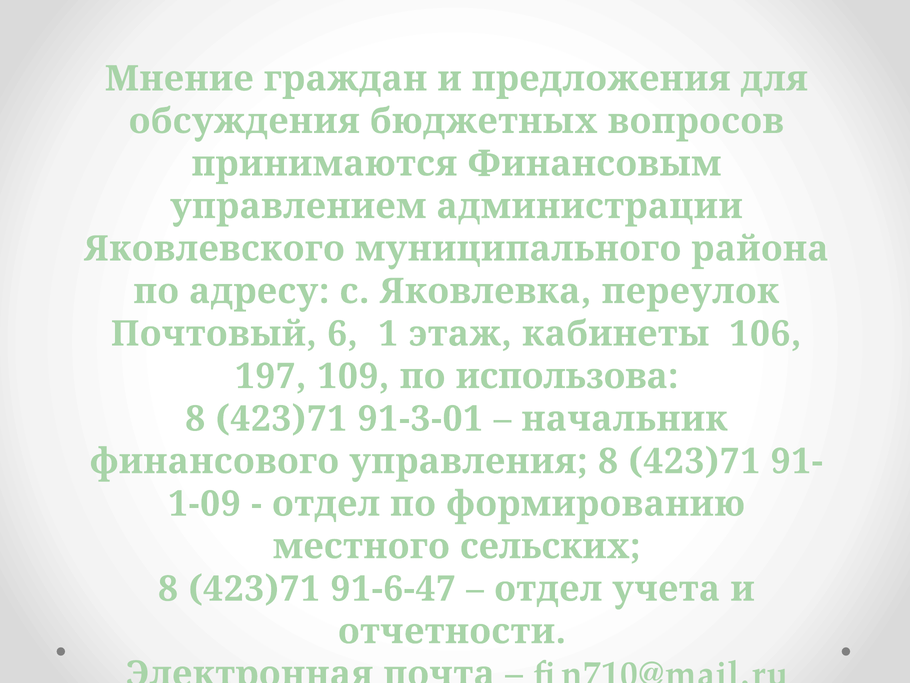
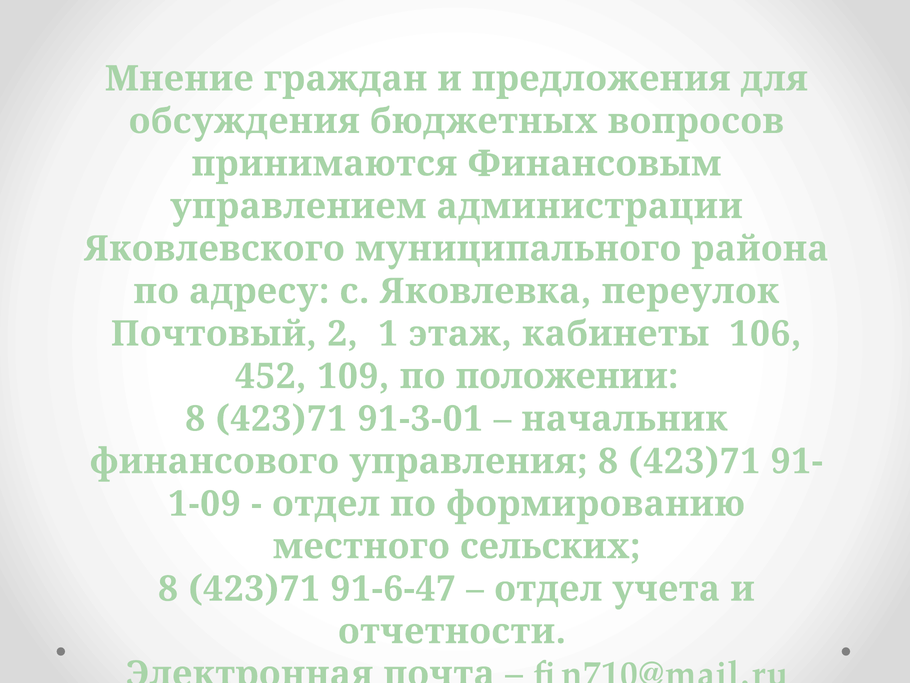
6: 6 -> 2
197: 197 -> 452
использова: использова -> положении
